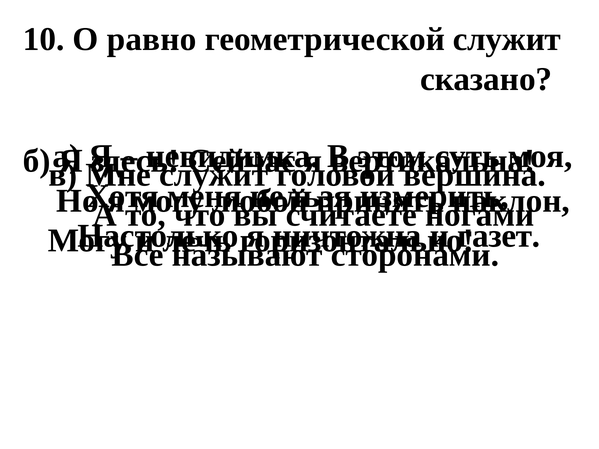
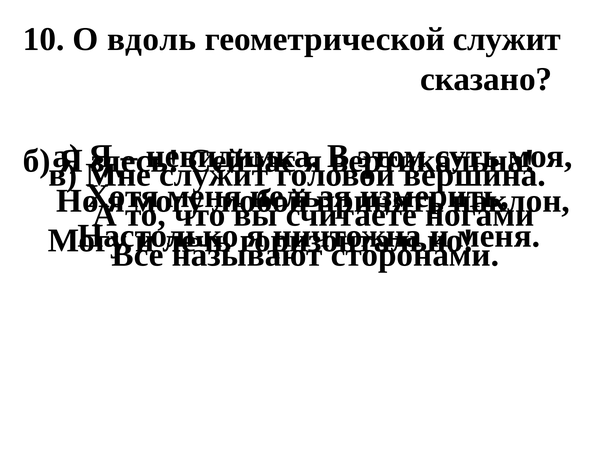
равно: равно -> вдоль
газет at (499, 236): газет -> меня
